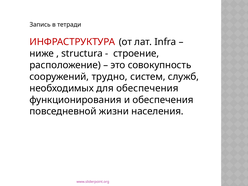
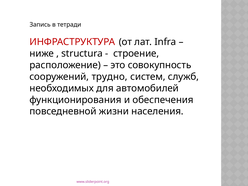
для обеспечения: обеспечения -> автомобилей
